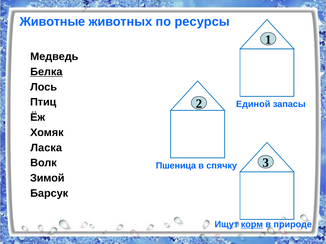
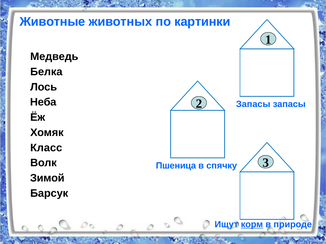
ресурсы: ресурсы -> картинки
Белка underline: present -> none
Птиц: Птиц -> Неба
Единой at (253, 104): Единой -> Запасы
Ласка: Ласка -> Класс
